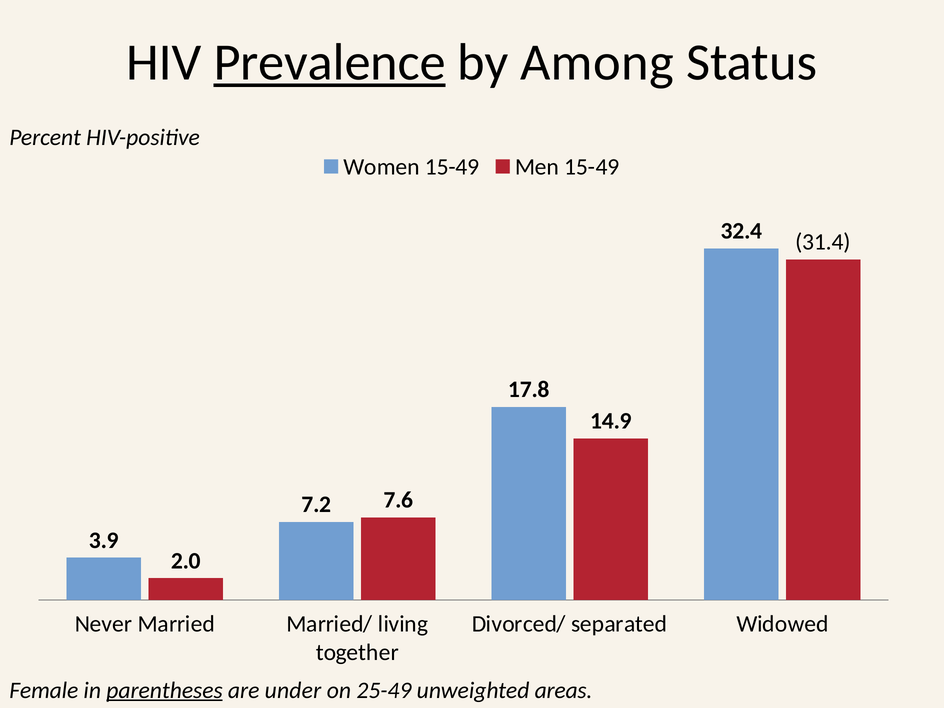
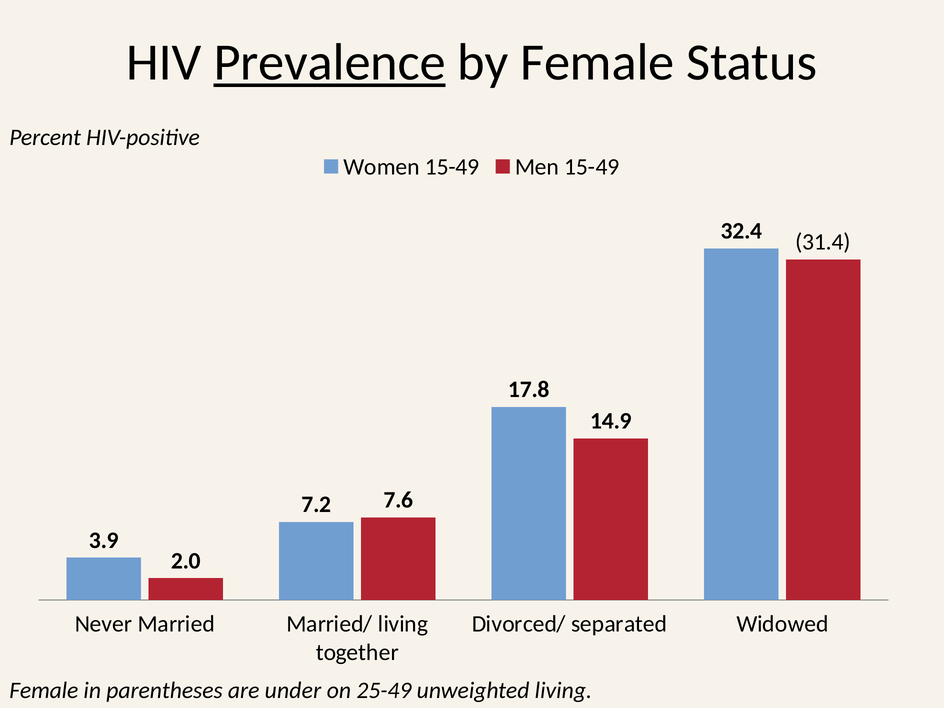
by Among: Among -> Female
parentheses underline: present -> none
unweighted areas: areas -> living
